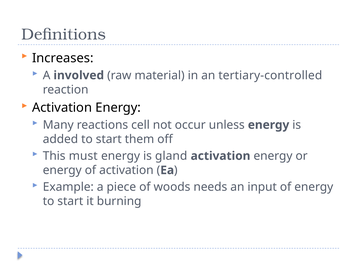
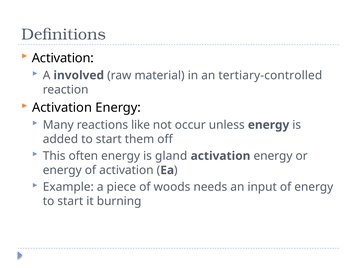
Increases at (63, 58): Increases -> Activation
cell: cell -> like
must: must -> often
